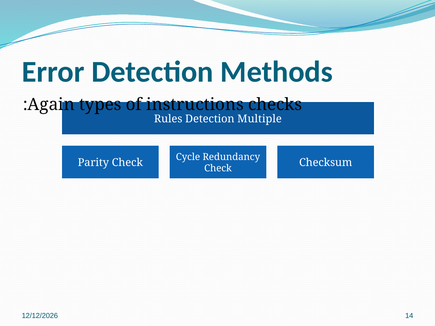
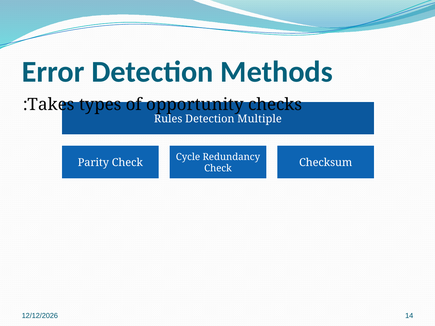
Again: Again -> Takes
instructions: instructions -> opportunity
